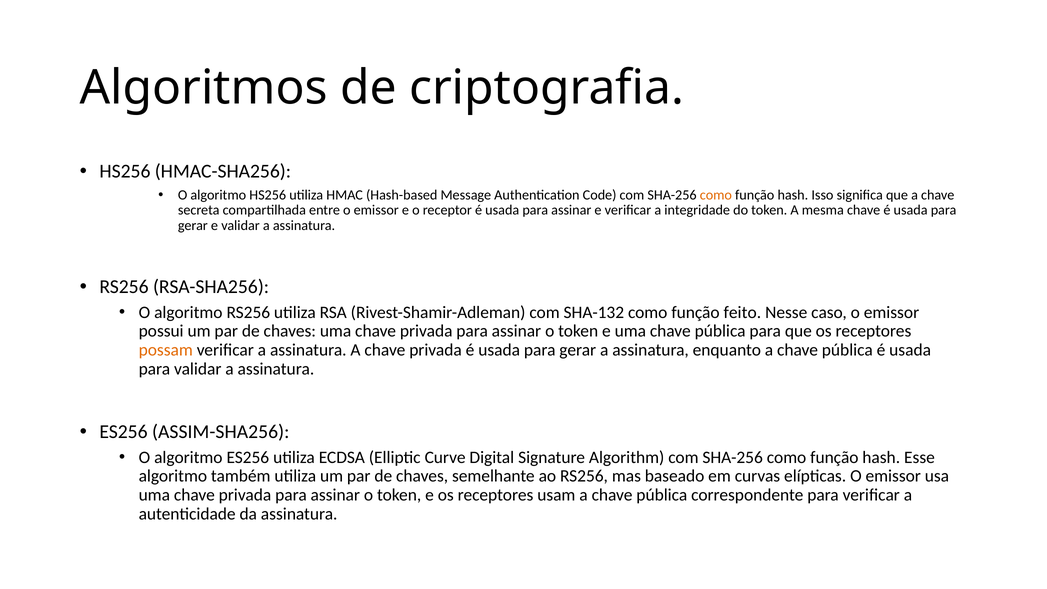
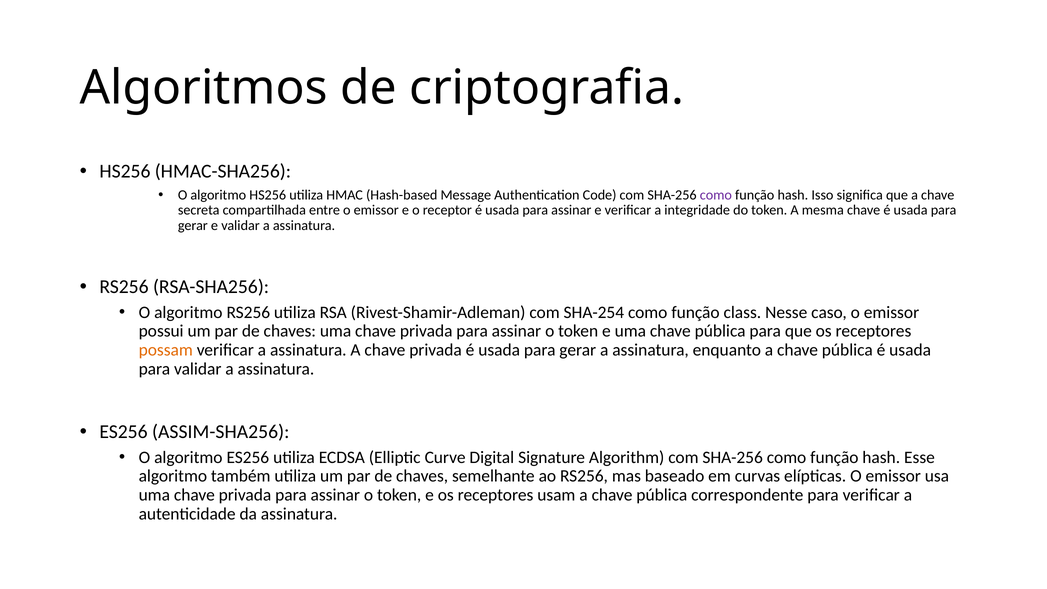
como at (716, 195) colour: orange -> purple
SHA-132: SHA-132 -> SHA-254
feito: feito -> class
